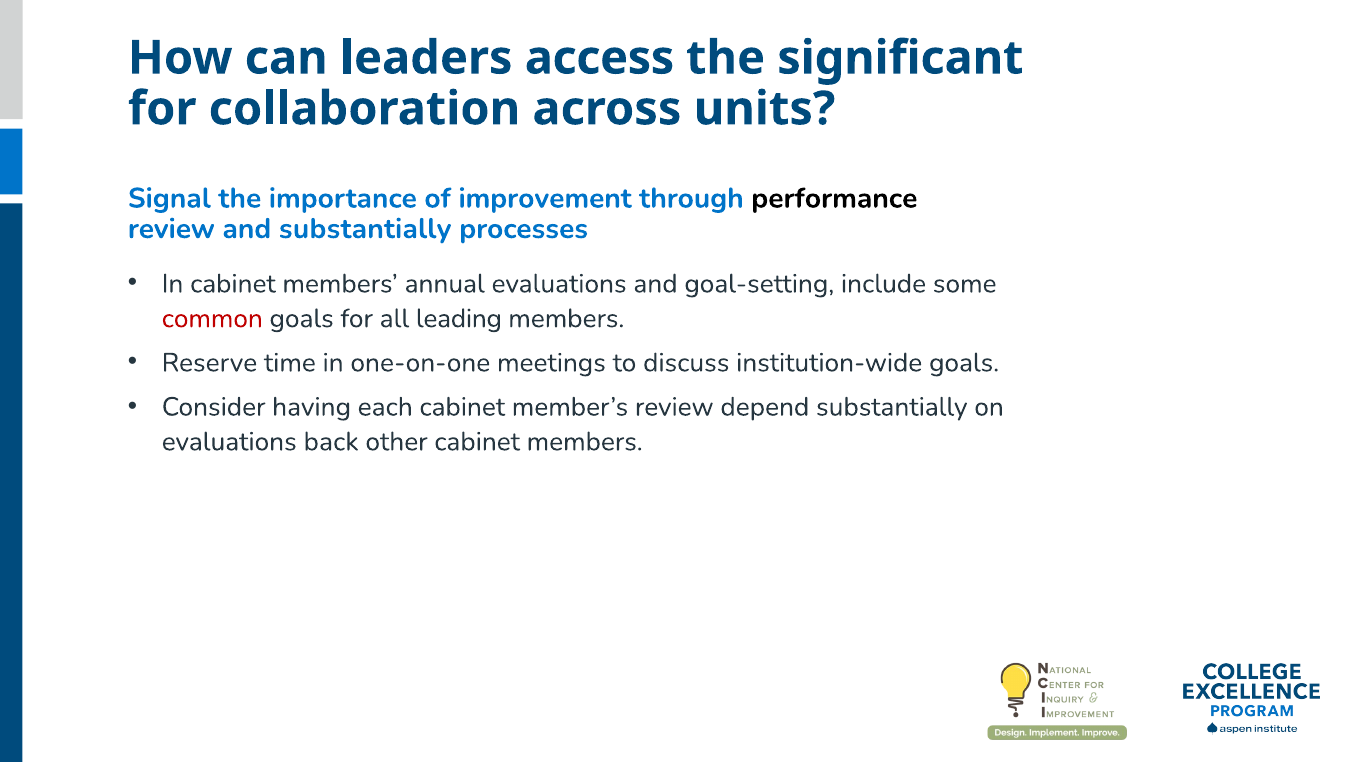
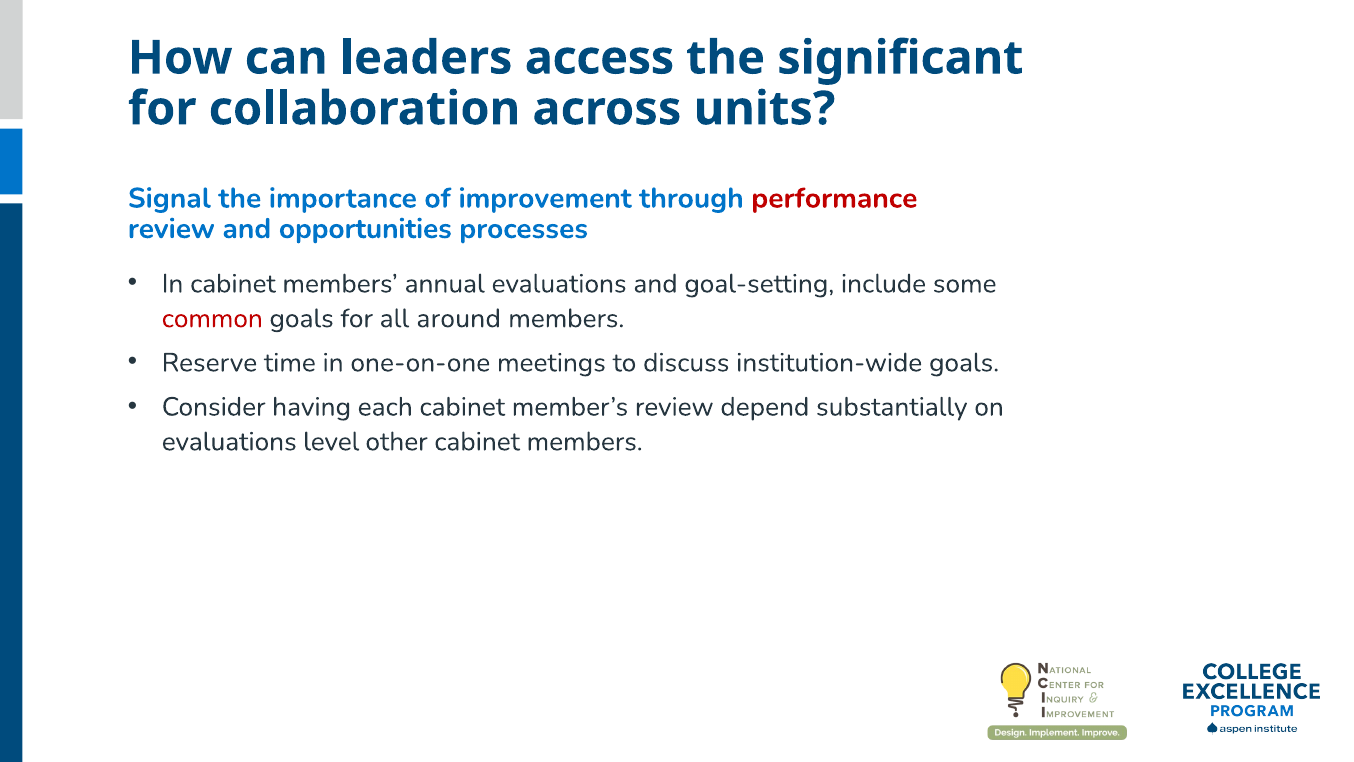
performance colour: black -> red
and substantially: substantially -> opportunities
leading: leading -> around
back: back -> level
